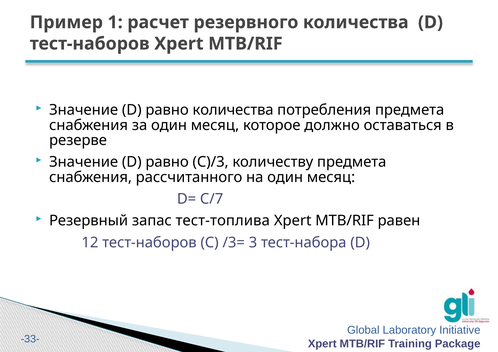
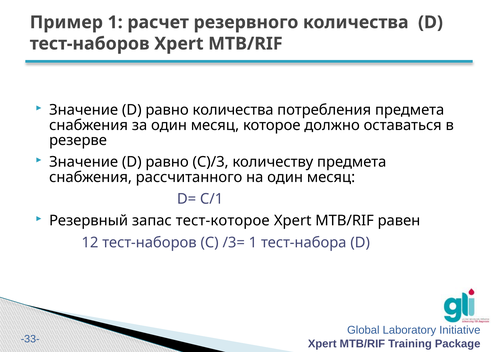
C/7: C/7 -> C/1
тест-топлива: тест-топлива -> тест-которое
/3= 3: 3 -> 1
